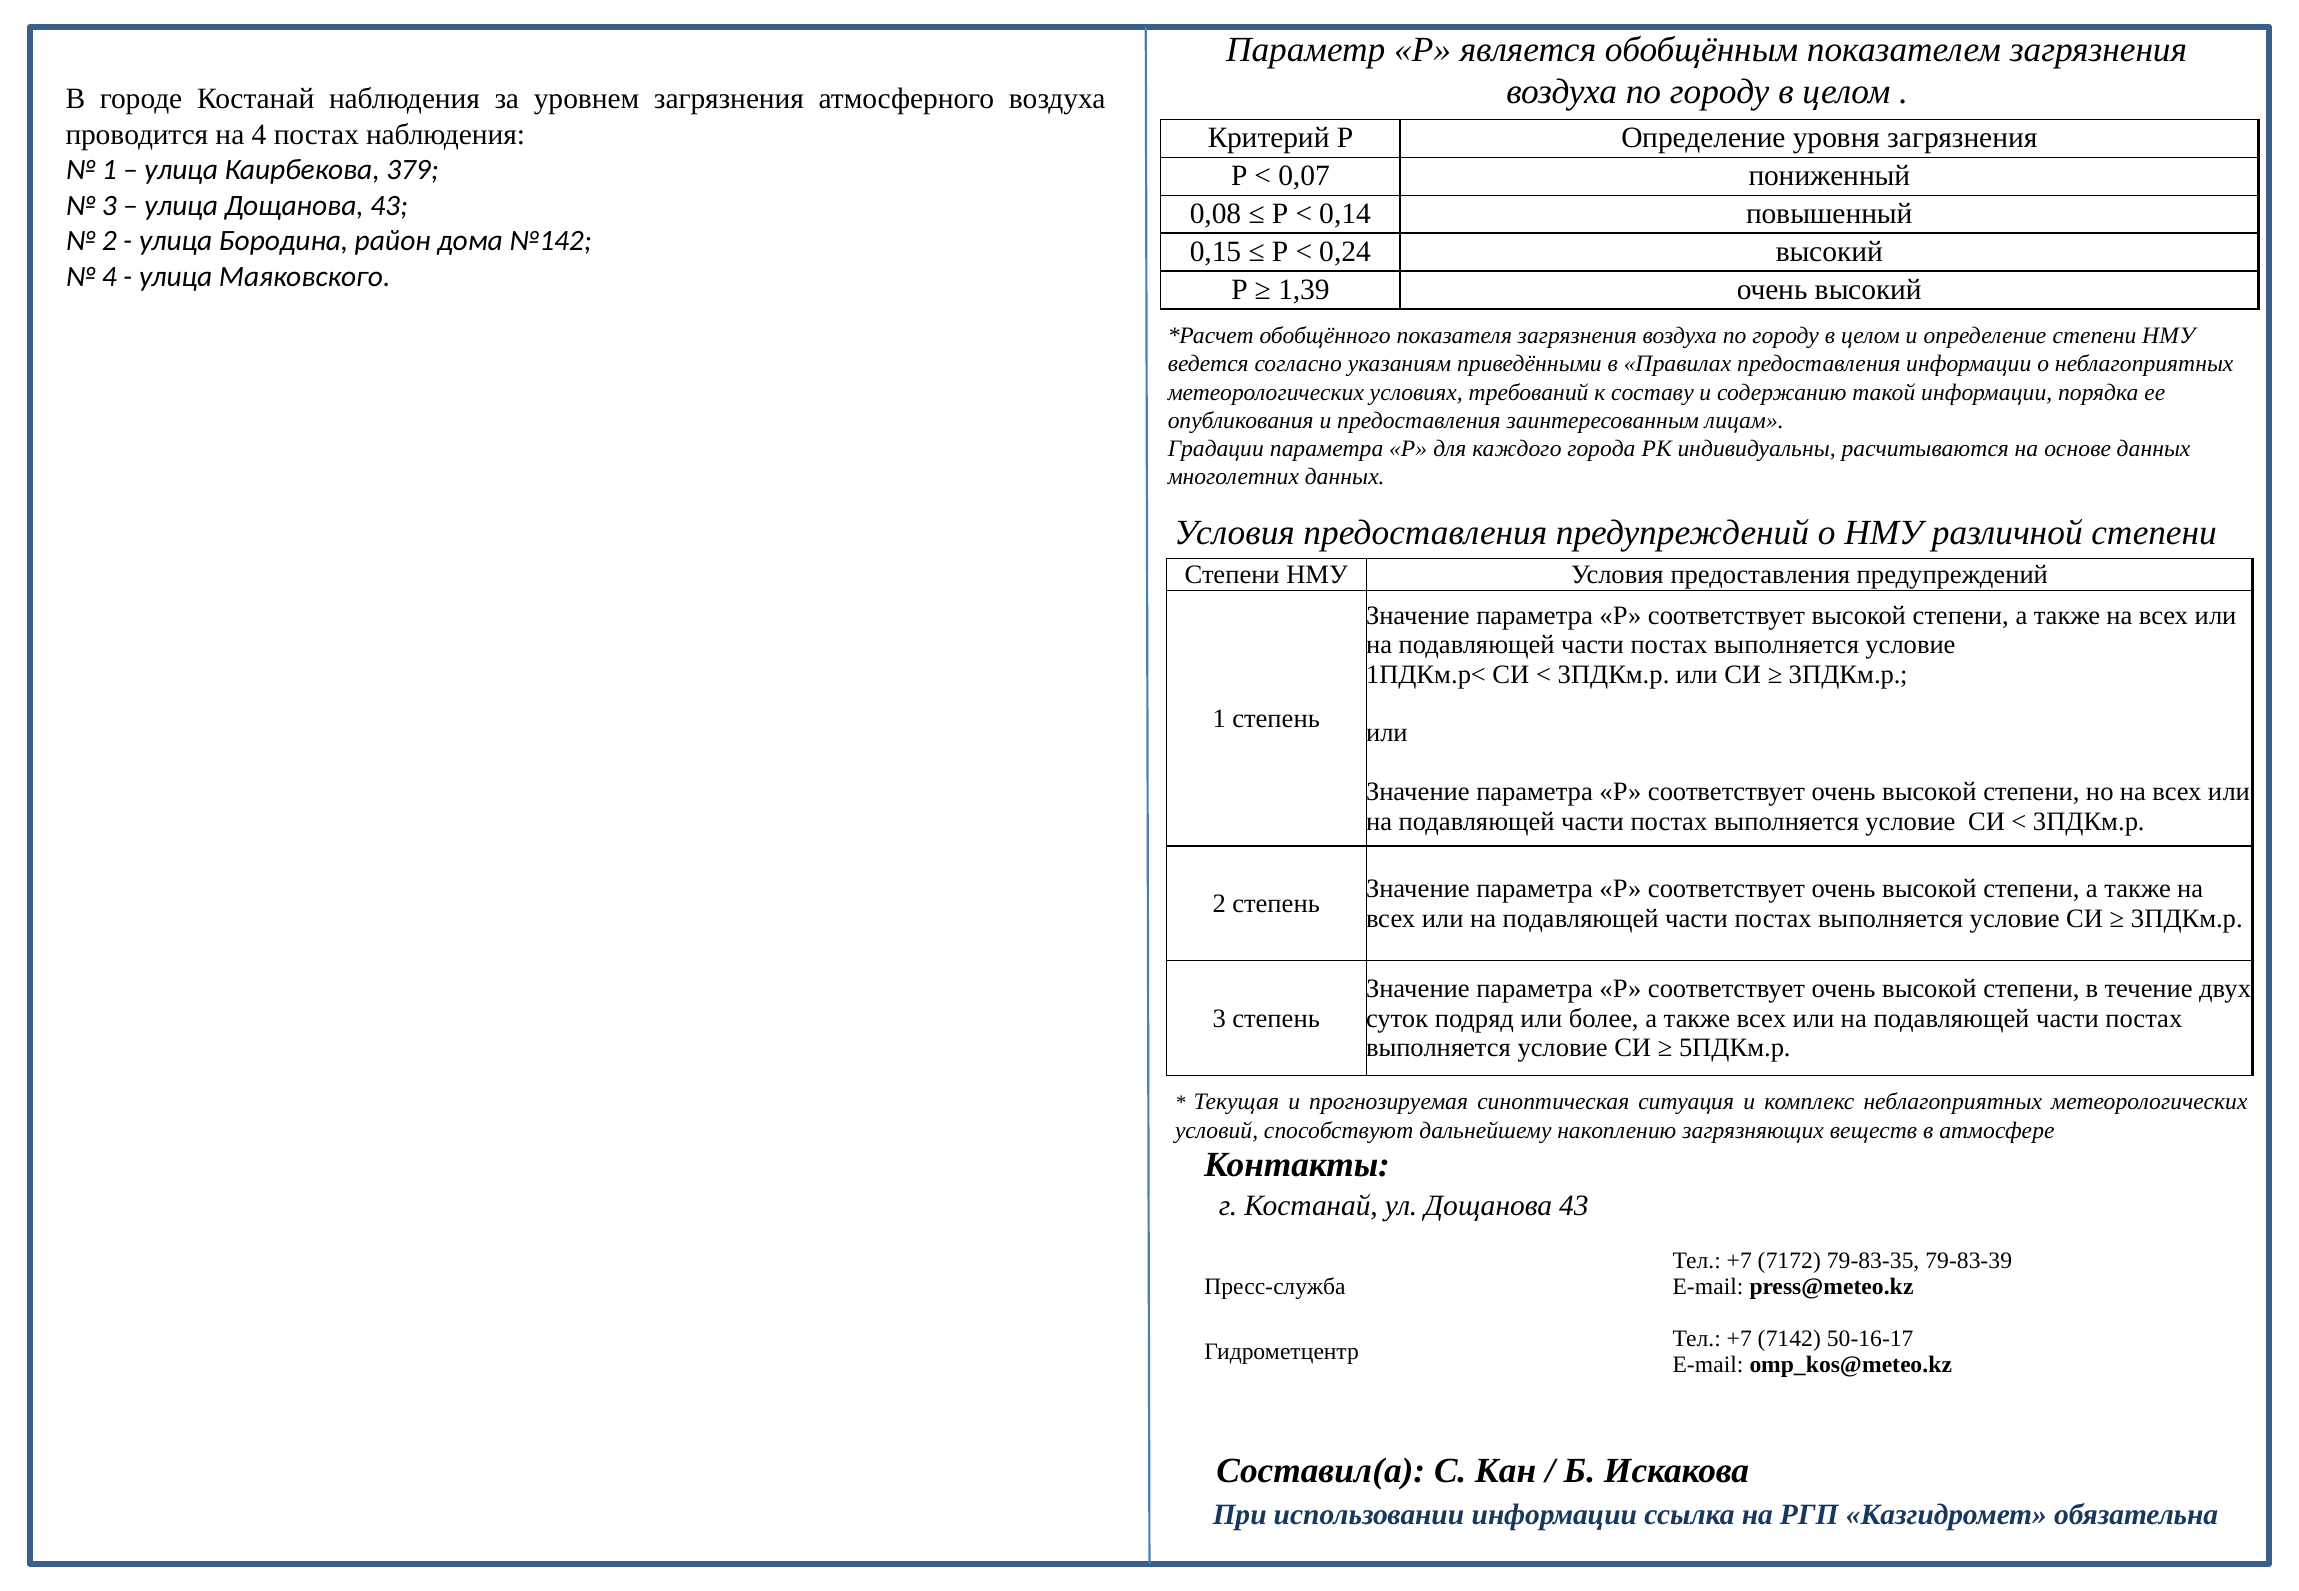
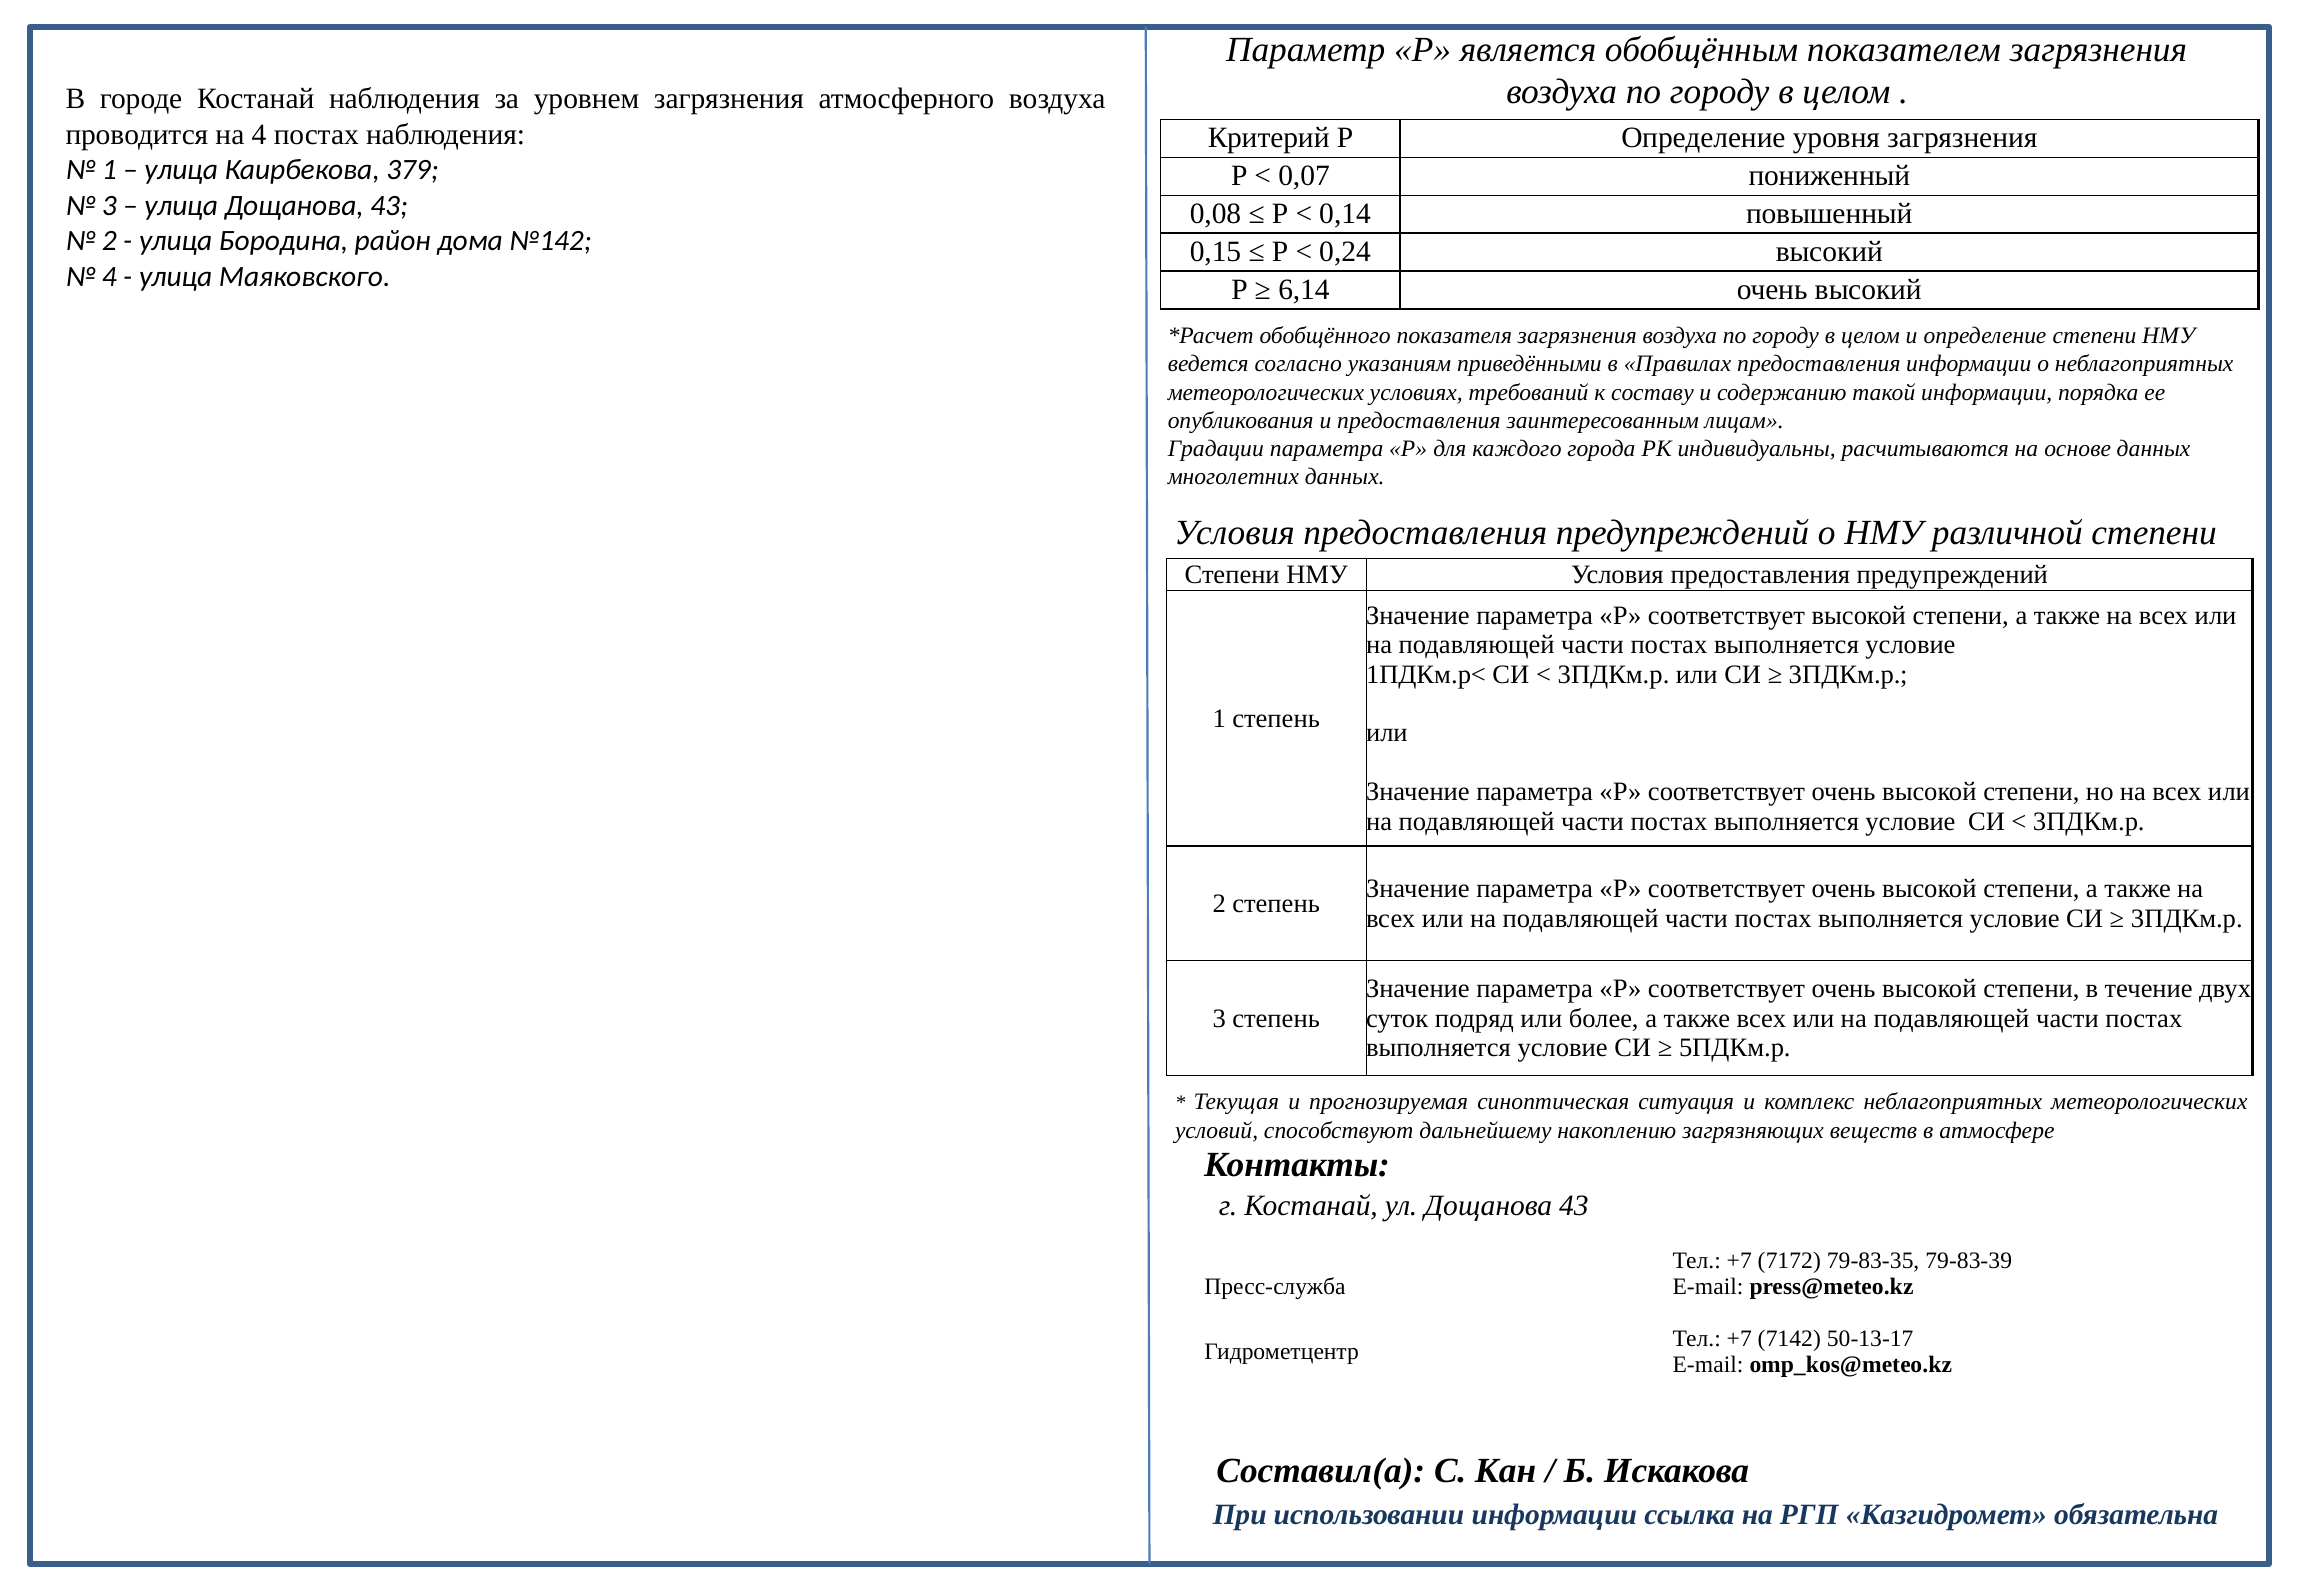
1,39: 1,39 -> 6,14
50-16-17: 50-16-17 -> 50-13-17
